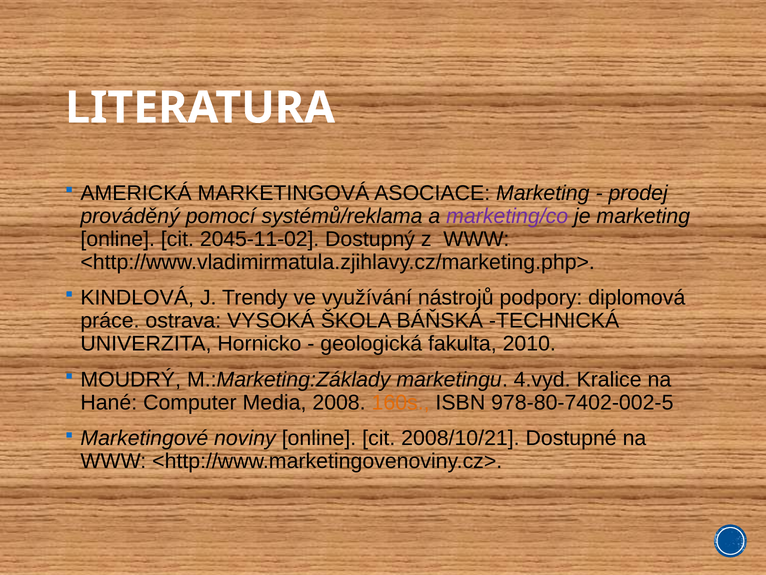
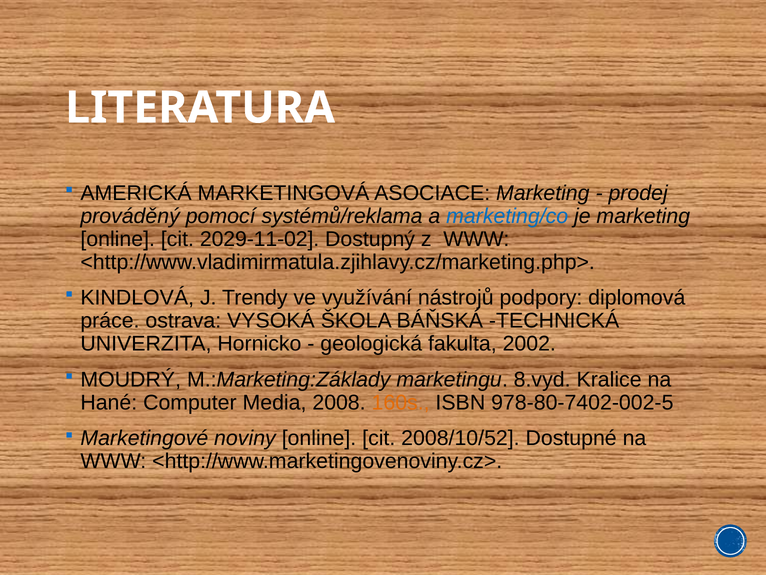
marketing/co colour: purple -> blue
2045-11-02: 2045-11-02 -> 2029-11-02
2010: 2010 -> 2002
4.vyd: 4.vyd -> 8.vyd
2008/10/21: 2008/10/21 -> 2008/10/52
